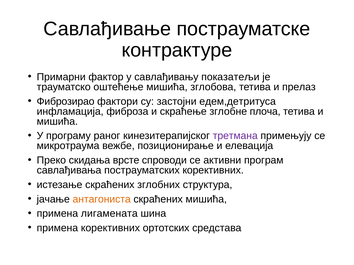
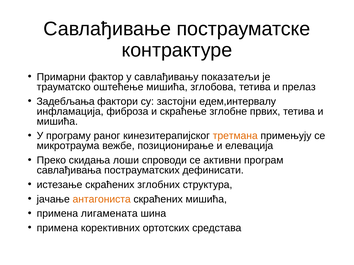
Фиброзирао: Фиброзирао -> Задебљања
едем,детритуса: едем,детритуса -> едем,интервалу
плоча: плоча -> првих
третмана colour: purple -> orange
врсте: врсте -> лоши
пострауматских корективних: корективних -> дефинисати
